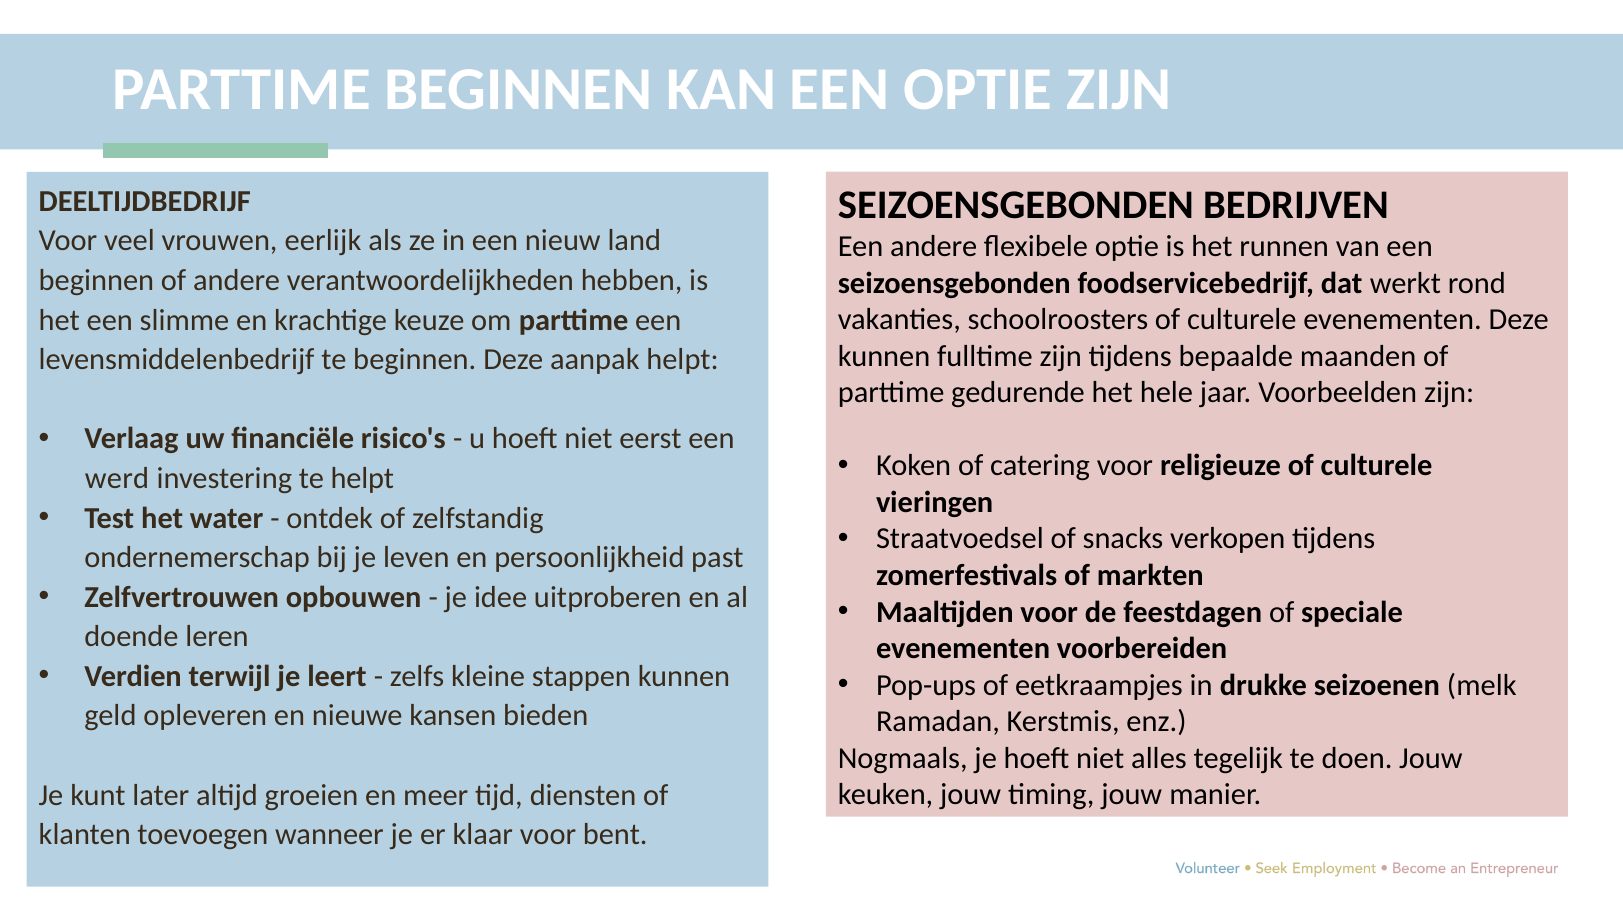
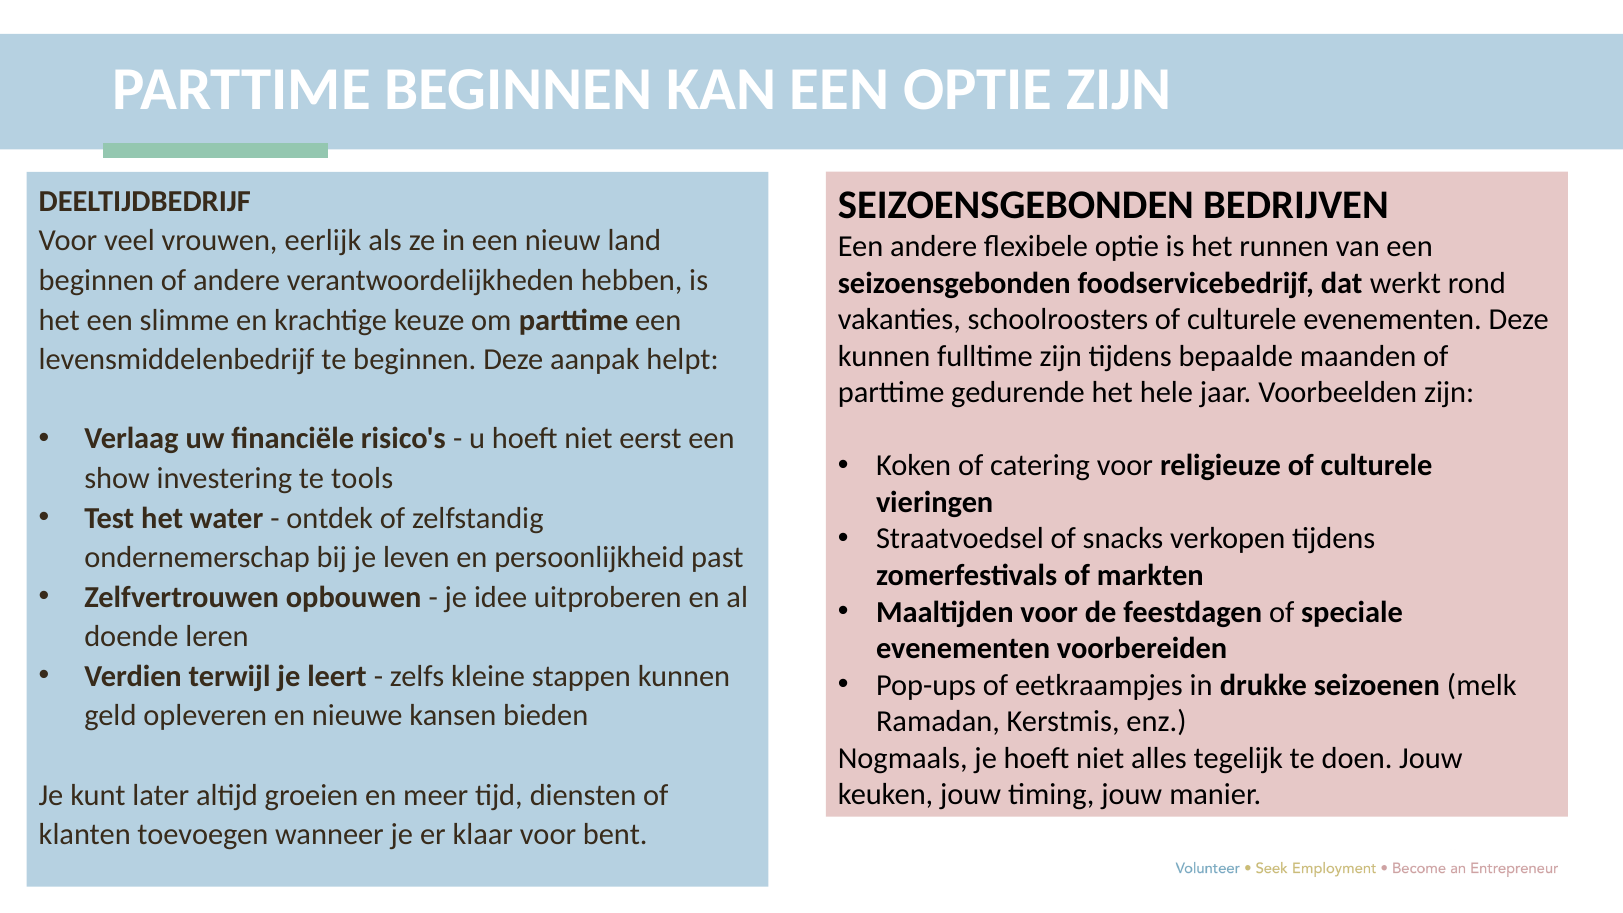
werd: werd -> show
te helpt: helpt -> tools
